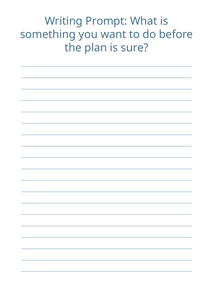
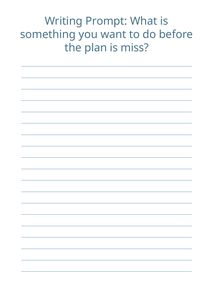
sure: sure -> miss
